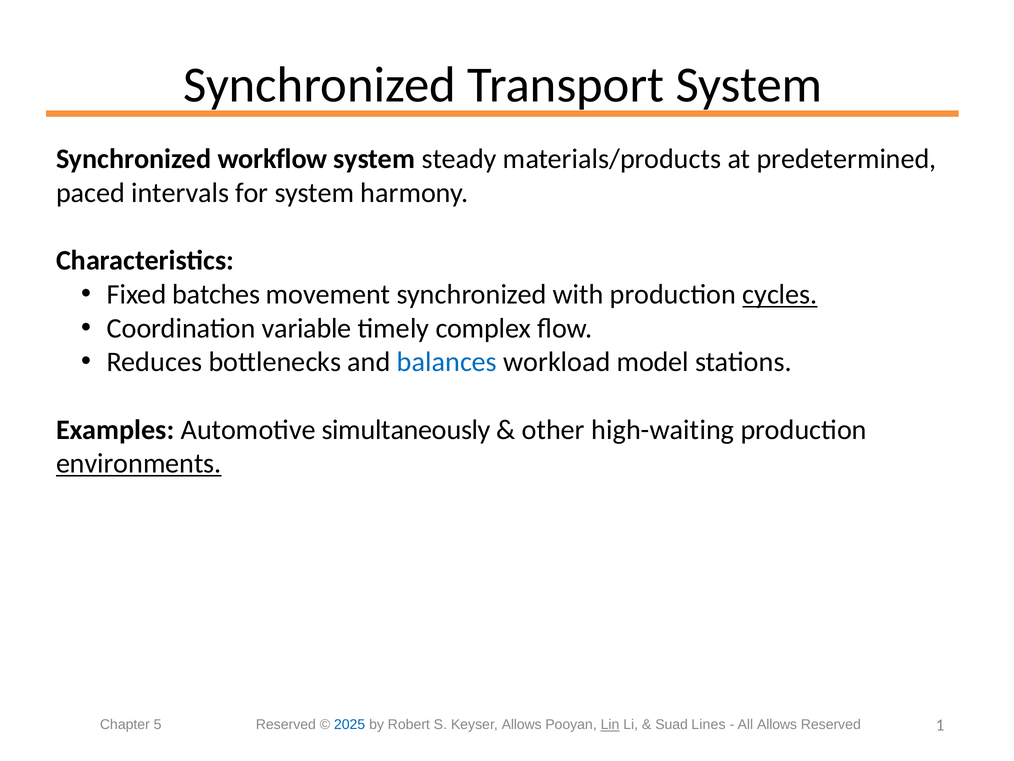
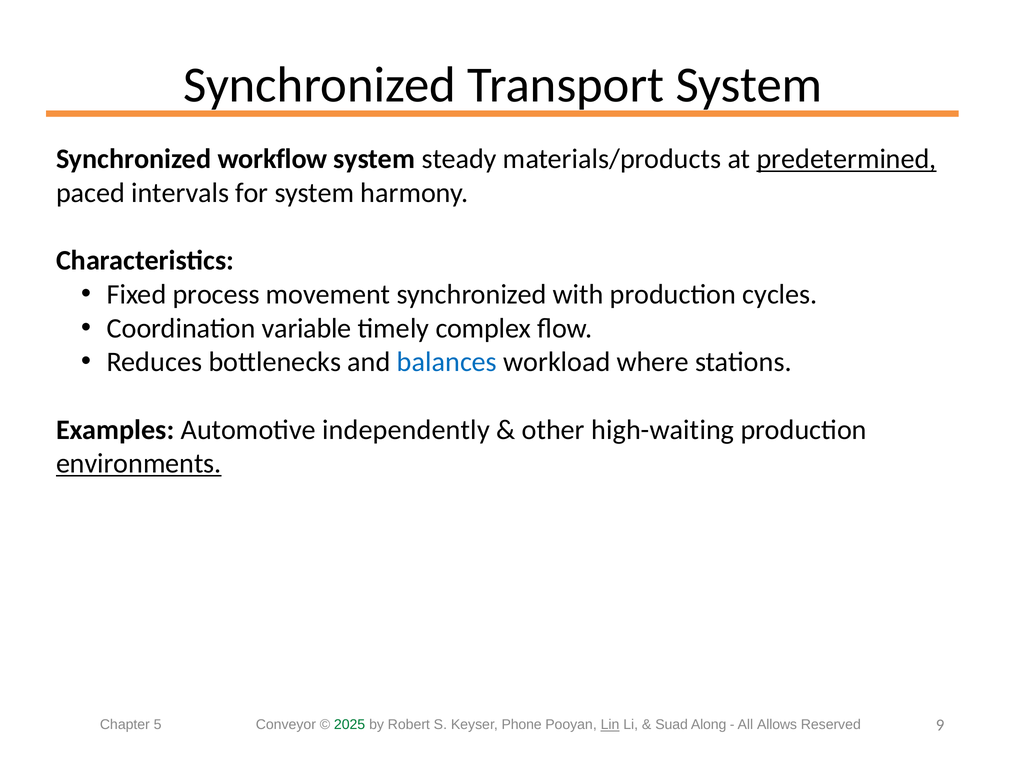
predetermined underline: none -> present
batches: batches -> process
cycles underline: present -> none
model: model -> where
simultaneously: simultaneously -> independently
5 Reserved: Reserved -> Conveyor
2025 colour: blue -> green
Keyser Allows: Allows -> Phone
Lines: Lines -> Along
1: 1 -> 9
